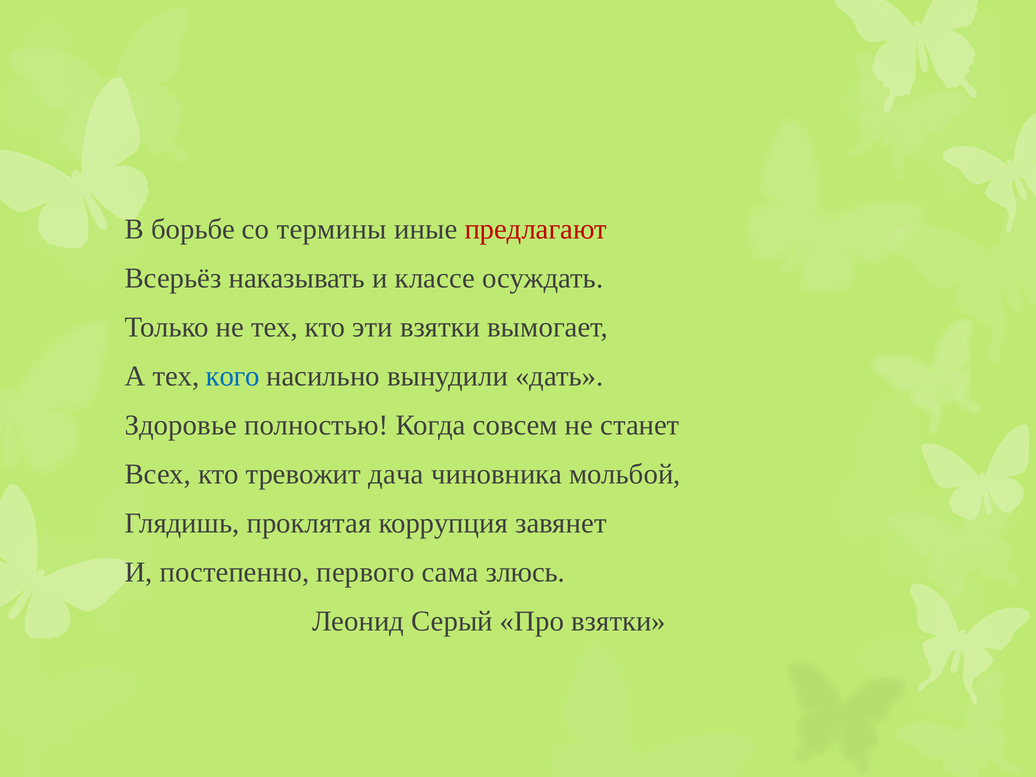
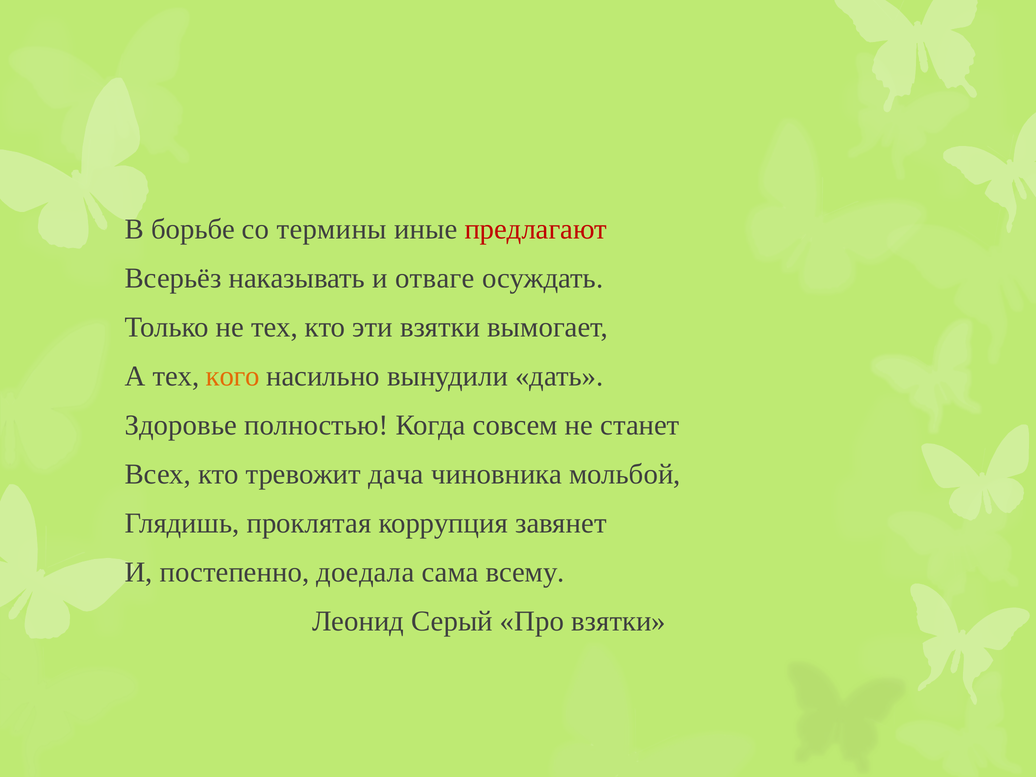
классе: классе -> отваге
кого colour: blue -> orange
первого: первого -> доедала
злюсь: злюсь -> всему
